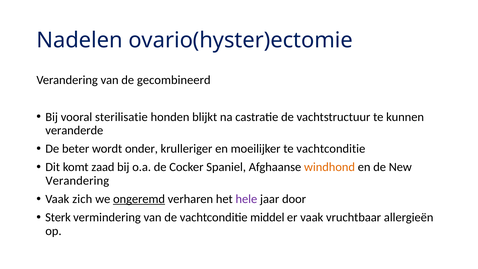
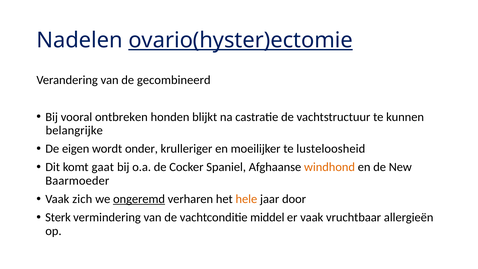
ovario(hyster)ectomie underline: none -> present
sterilisatie: sterilisatie -> ontbreken
veranderde: veranderde -> belangrijke
beter: beter -> eigen
te vachtconditie: vachtconditie -> lusteloosheid
zaad: zaad -> gaat
Verandering at (77, 181): Verandering -> Baarmoeder
hele colour: purple -> orange
